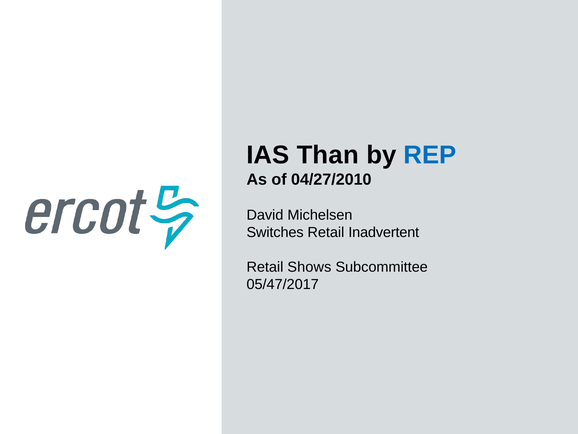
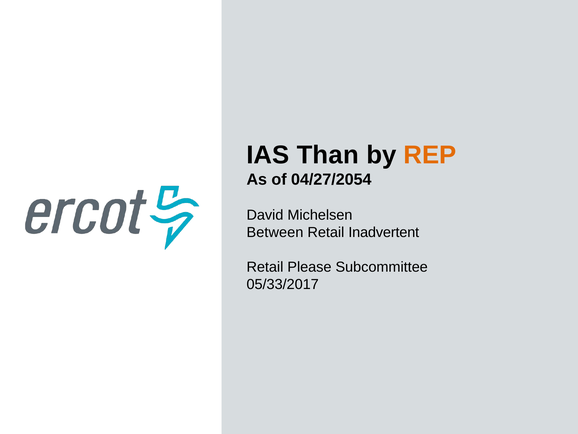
REP colour: blue -> orange
04/27/2010: 04/27/2010 -> 04/27/2054
Switches: Switches -> Between
Shows: Shows -> Please
05/47/2017: 05/47/2017 -> 05/33/2017
